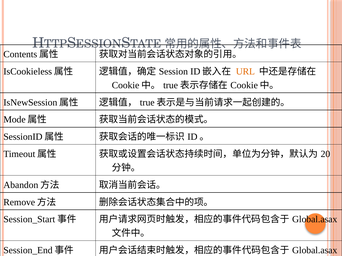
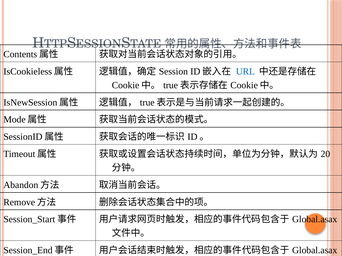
URL colour: orange -> blue
